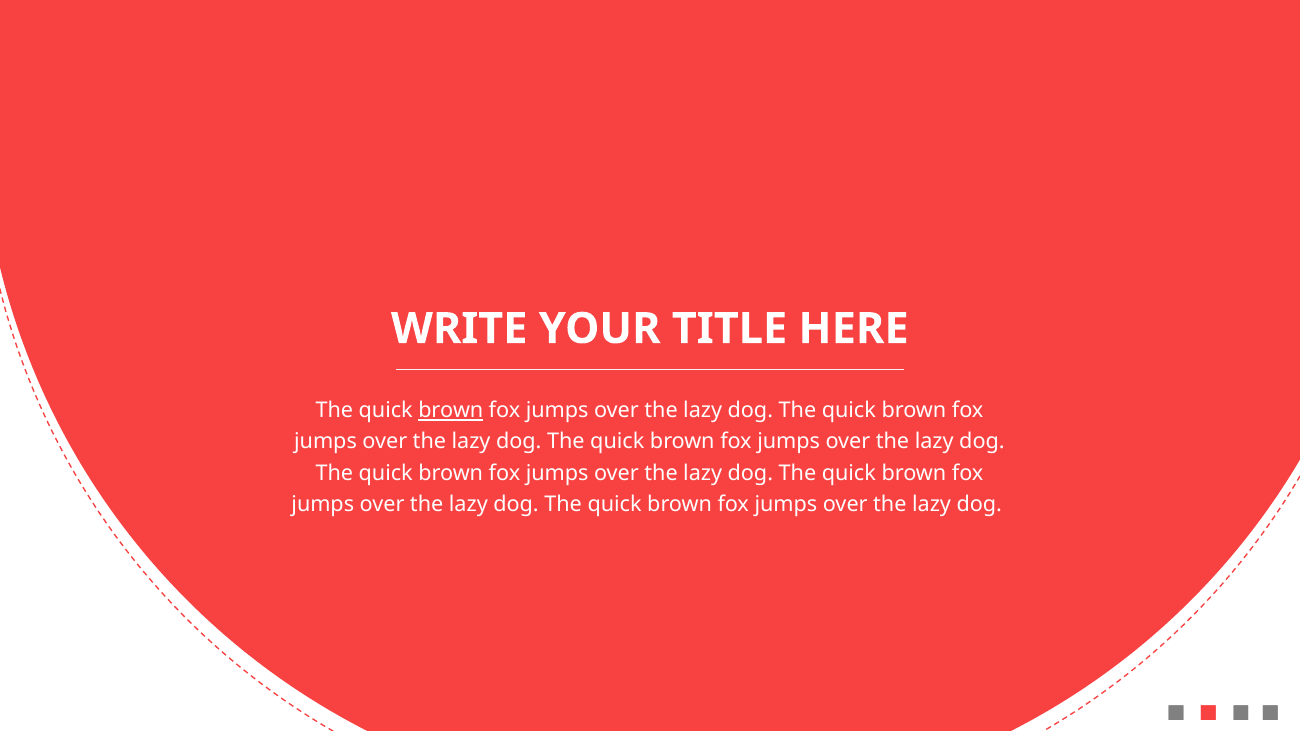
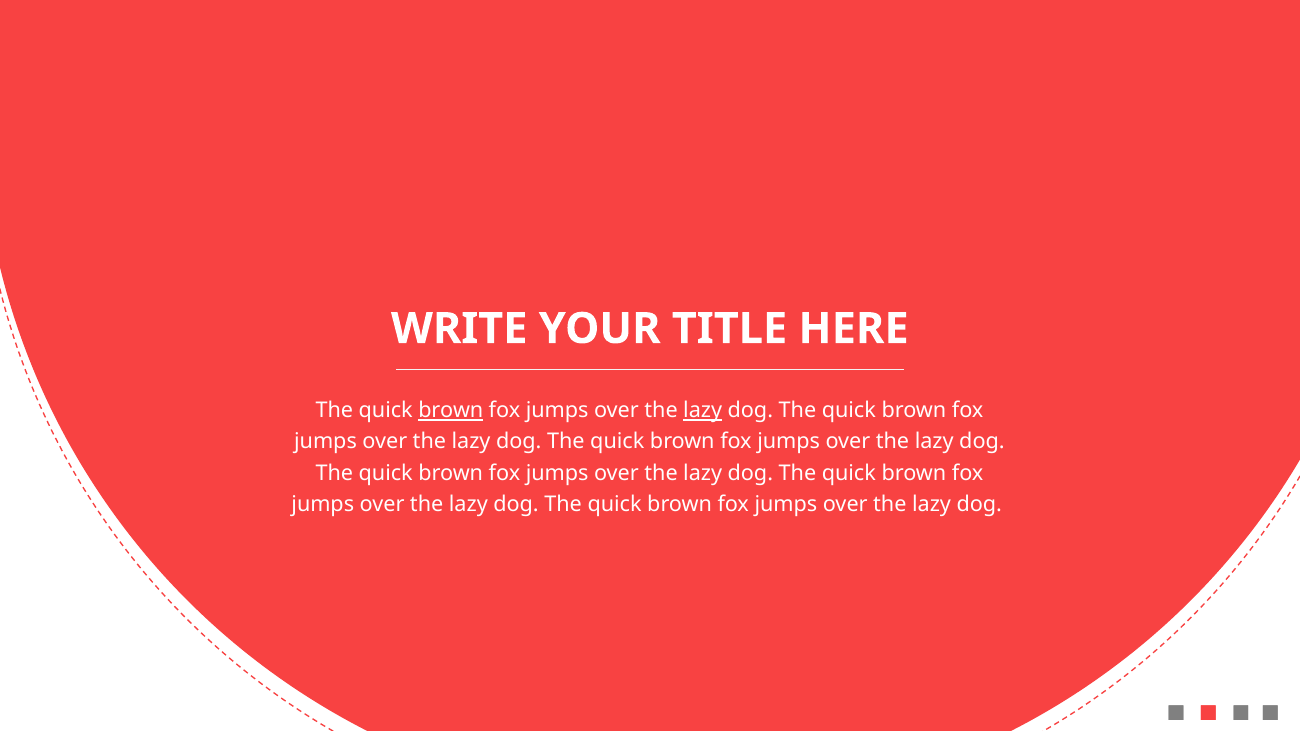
lazy at (703, 411) underline: none -> present
